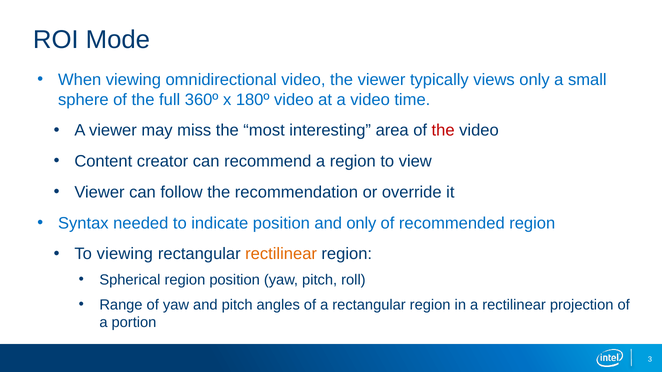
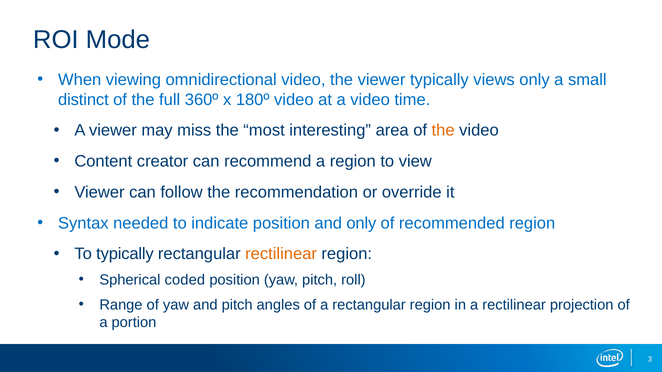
sphere: sphere -> distinct
the at (443, 131) colour: red -> orange
To viewing: viewing -> typically
Spherical region: region -> coded
